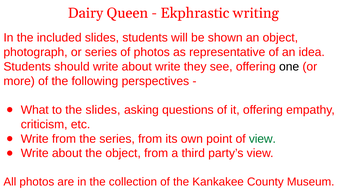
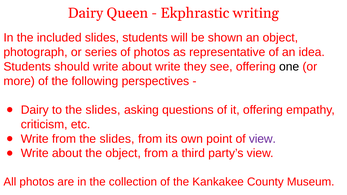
What at (35, 110): What -> Dairy
from the series: series -> slides
view at (262, 139) colour: green -> purple
